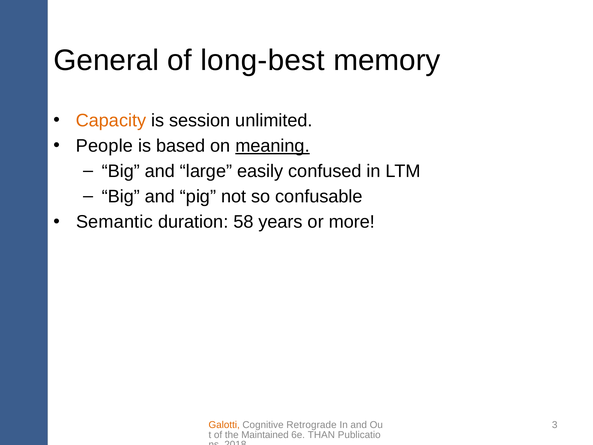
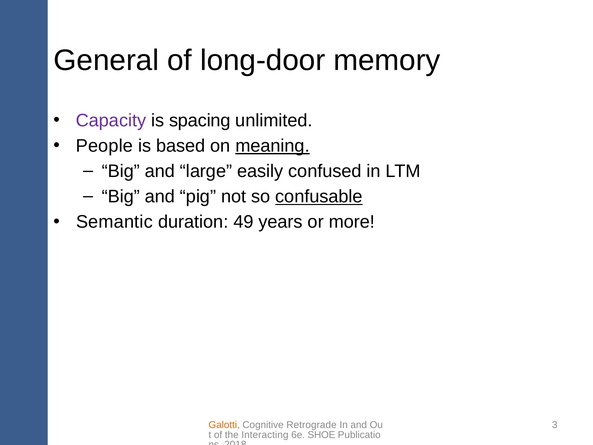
long-best: long-best -> long-door
Capacity colour: orange -> purple
session: session -> spacing
confusable underline: none -> present
58: 58 -> 49
Maintained: Maintained -> Interacting
THAN: THAN -> SHOE
